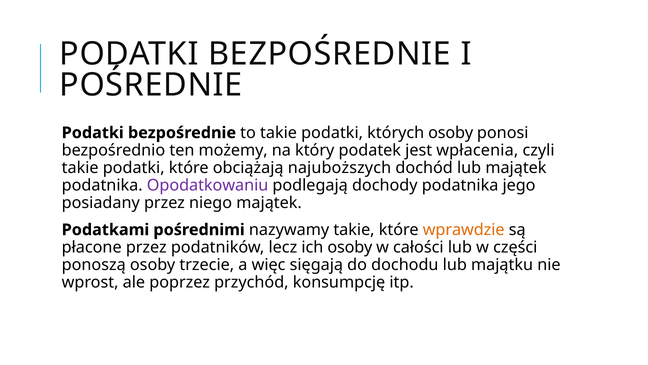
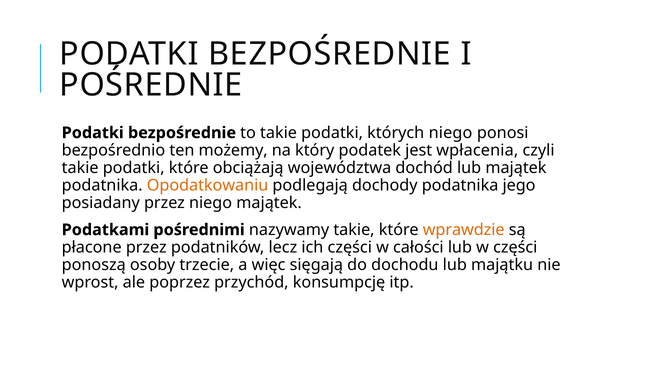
których osoby: osoby -> niego
najuboższych: najuboższych -> województwa
Opodatkowaniu colour: purple -> orange
ich osoby: osoby -> części
